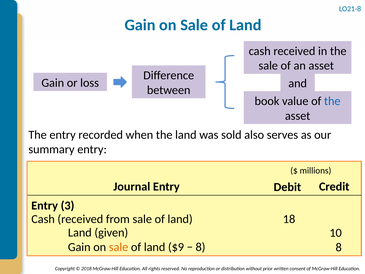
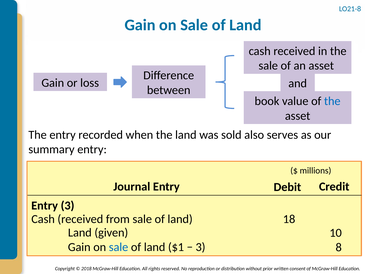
sale at (119, 247) colour: orange -> blue
$9: $9 -> $1
8 at (200, 247): 8 -> 3
